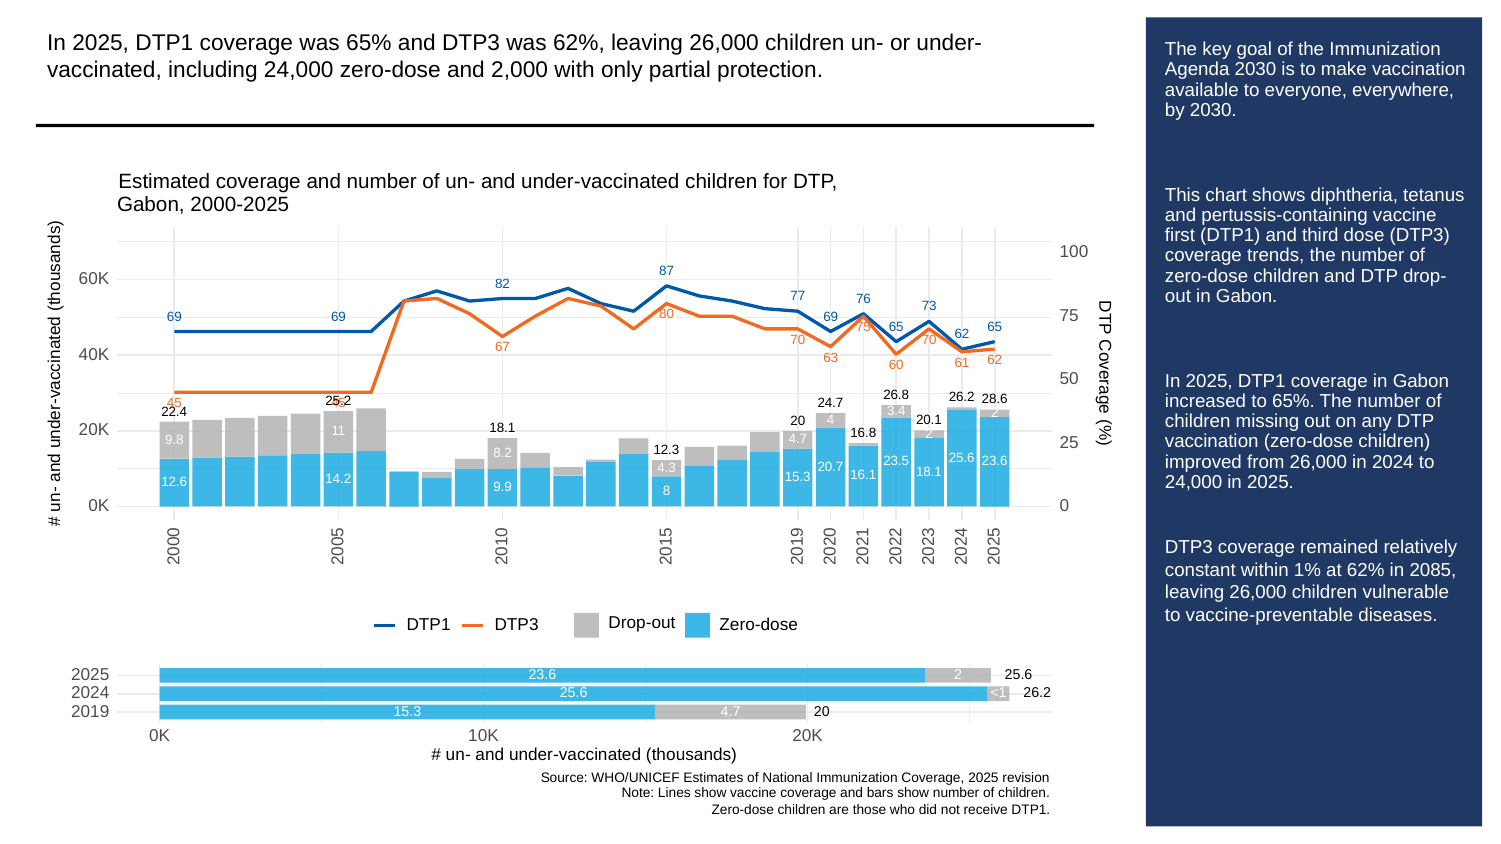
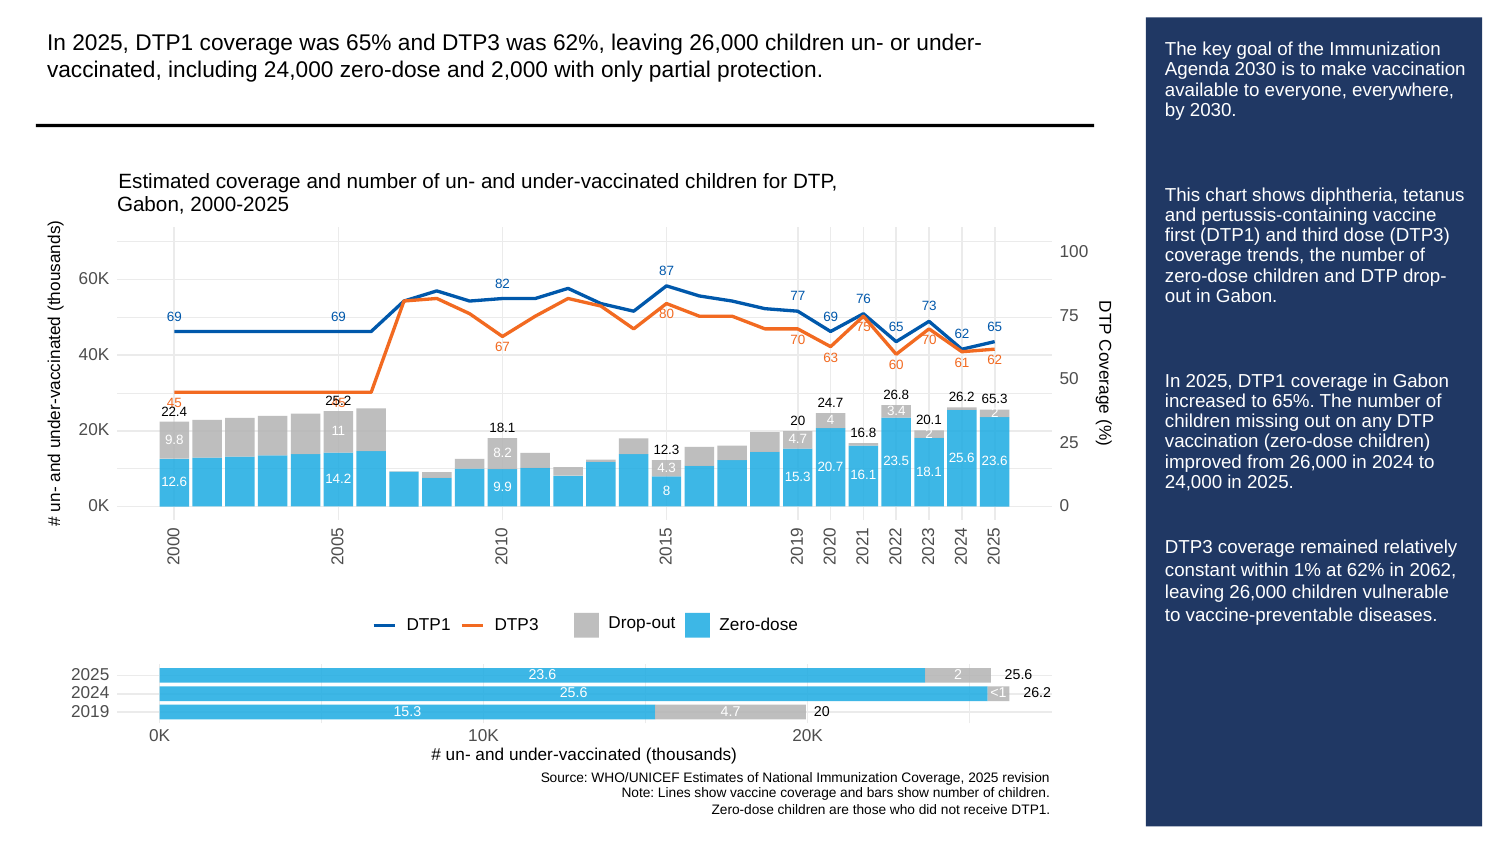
28.6: 28.6 -> 65.3
2085: 2085 -> 2062
